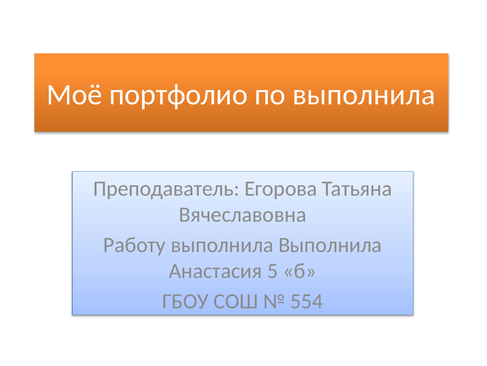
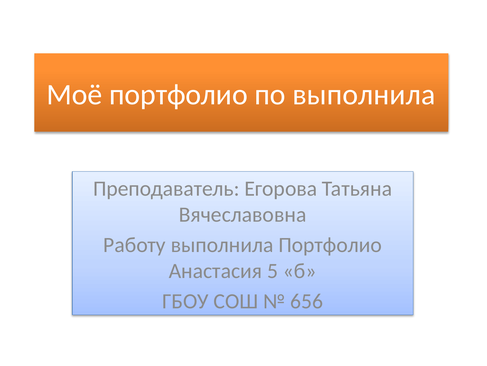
выполнила Выполнила: Выполнила -> Портфолио
554: 554 -> 656
